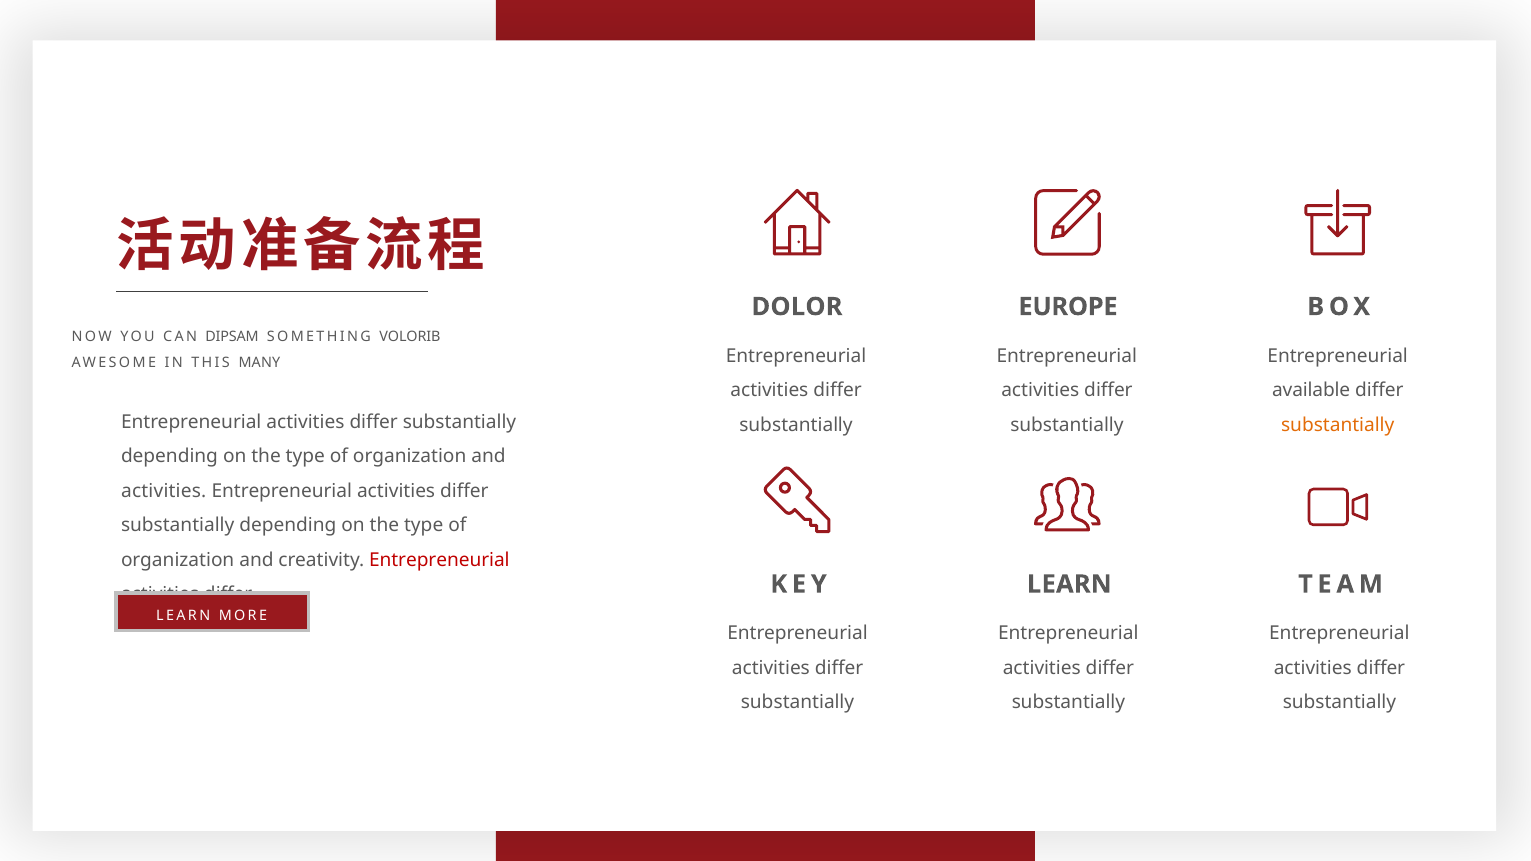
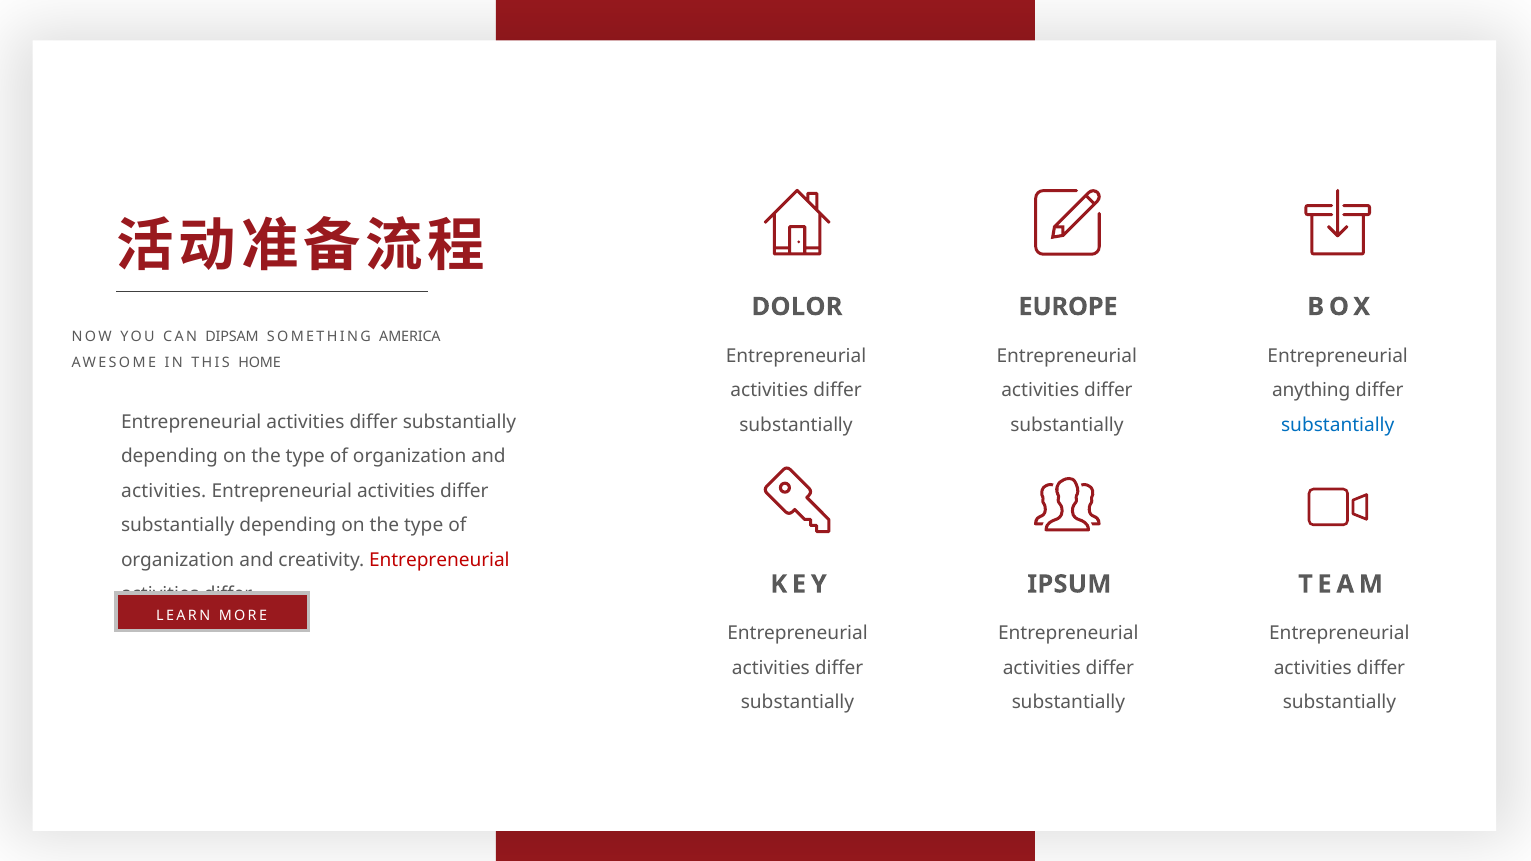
VOLORIB: VOLORIB -> AMERICA
MANY: MANY -> HOME
available: available -> anything
substantially at (1338, 425) colour: orange -> blue
LEARN at (1069, 584): LEARN -> IPSUM
